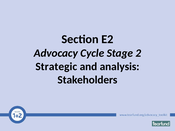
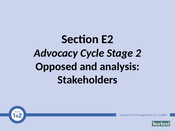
Strategic: Strategic -> Opposed
